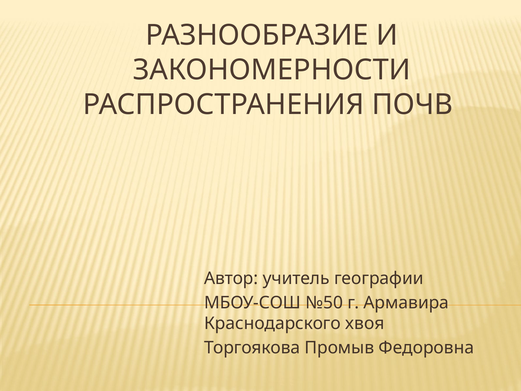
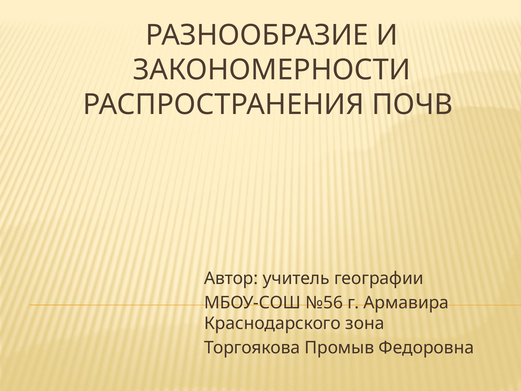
№50: №50 -> №56
хвоя: хвоя -> зона
